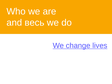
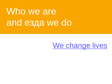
весь: весь -> езда
